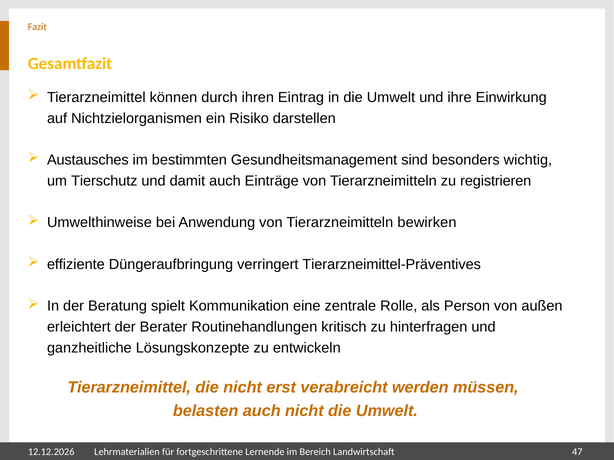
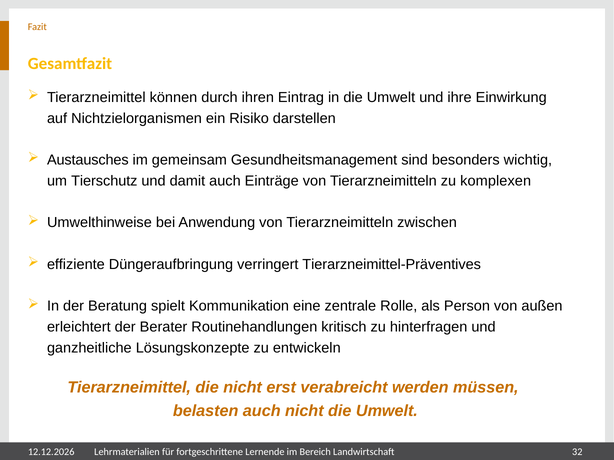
bestimmten: bestimmten -> gemeinsam
registrieren: registrieren -> komplexen
bewirken: bewirken -> zwischen
47: 47 -> 32
